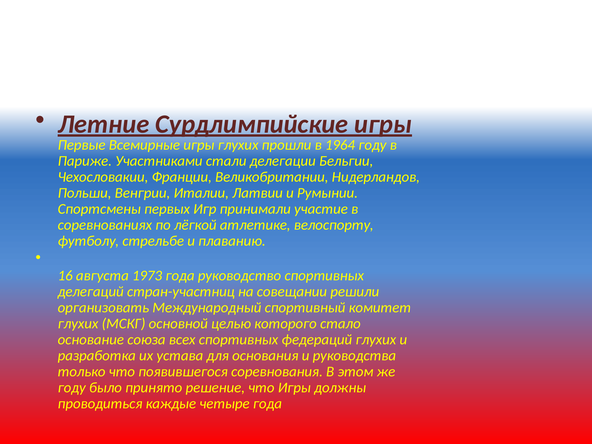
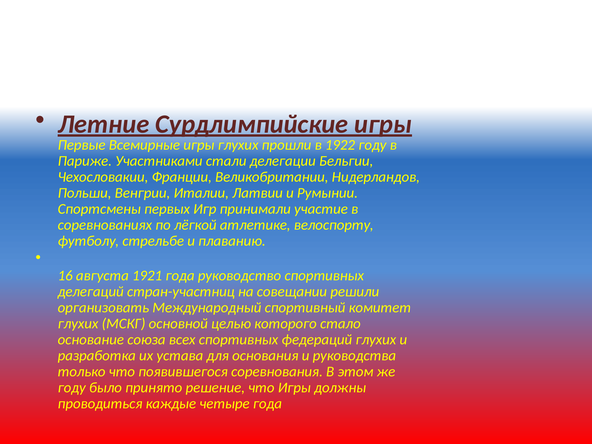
1964: 1964 -> 1922
1973: 1973 -> 1921
